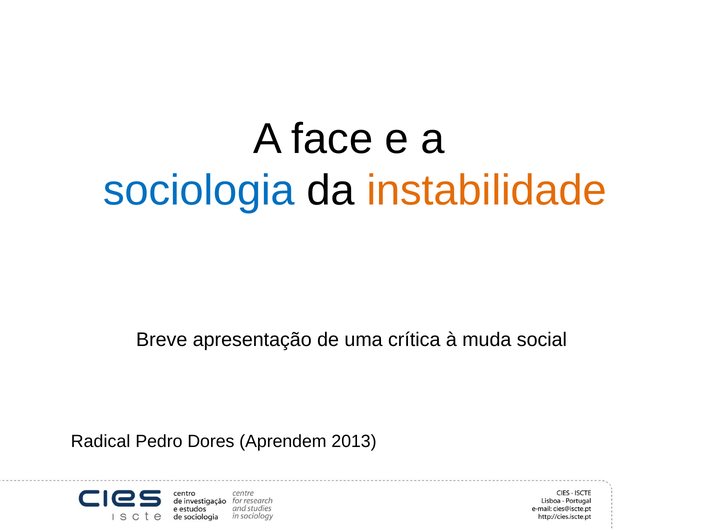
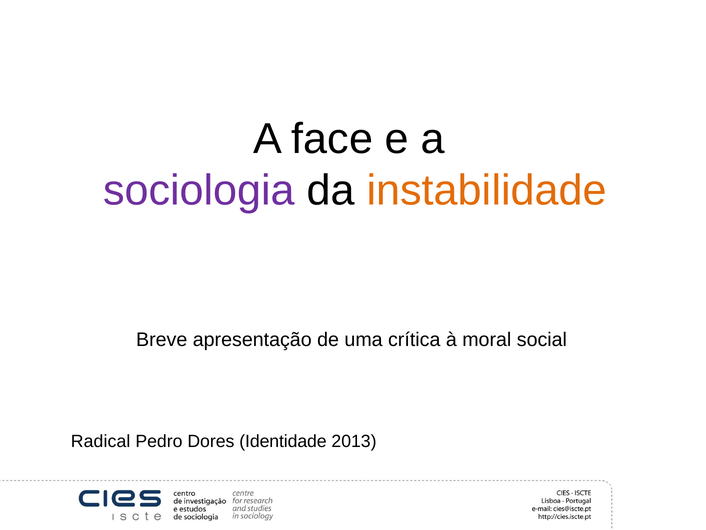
sociologia colour: blue -> purple
muda: muda -> moral
Aprendem: Aprendem -> Identidade
